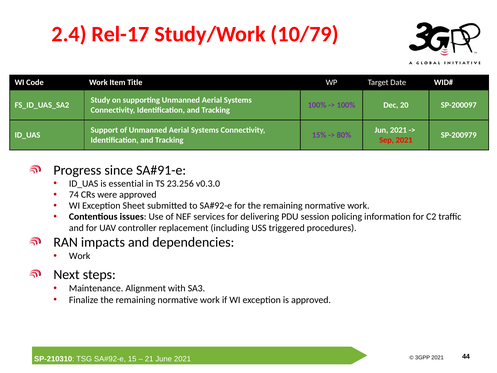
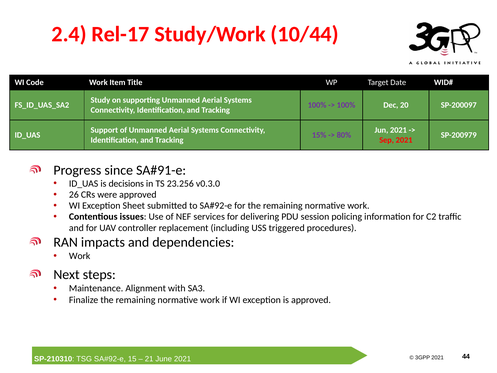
10/79: 10/79 -> 10/44
essential: essential -> decisions
74: 74 -> 26
